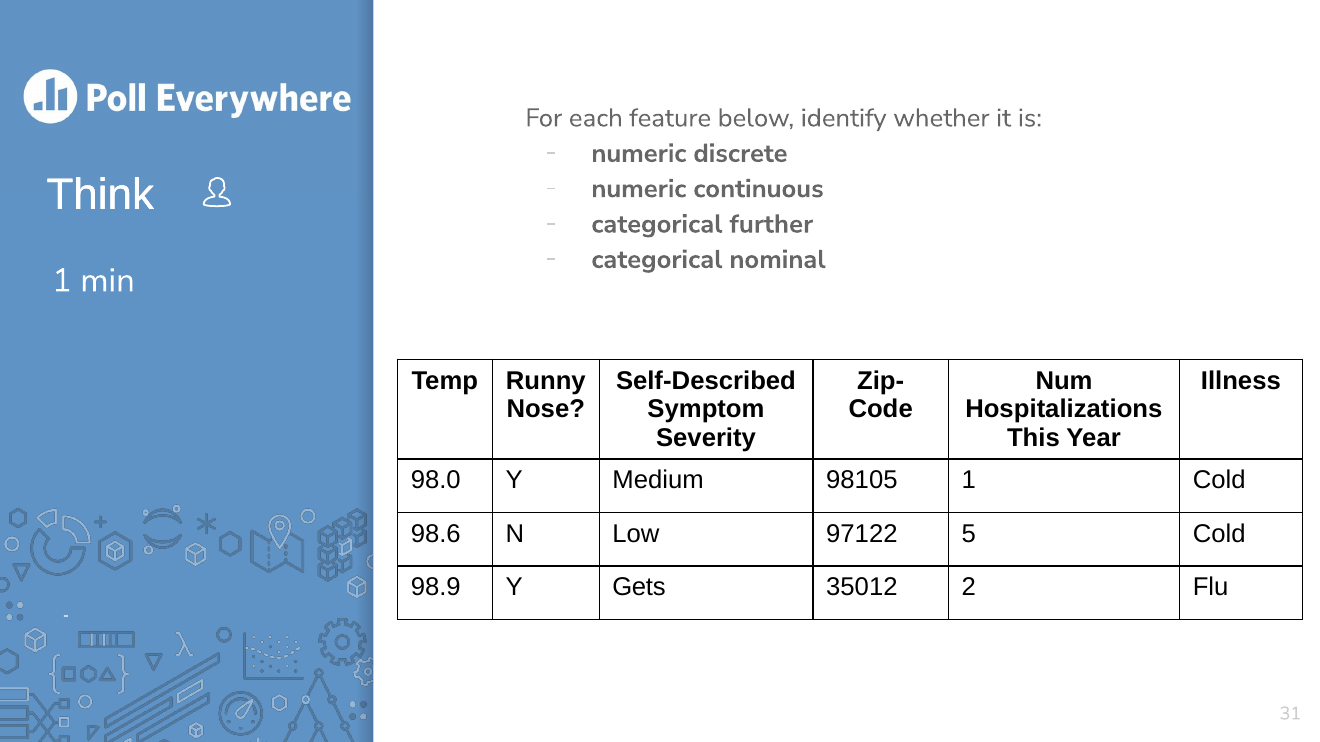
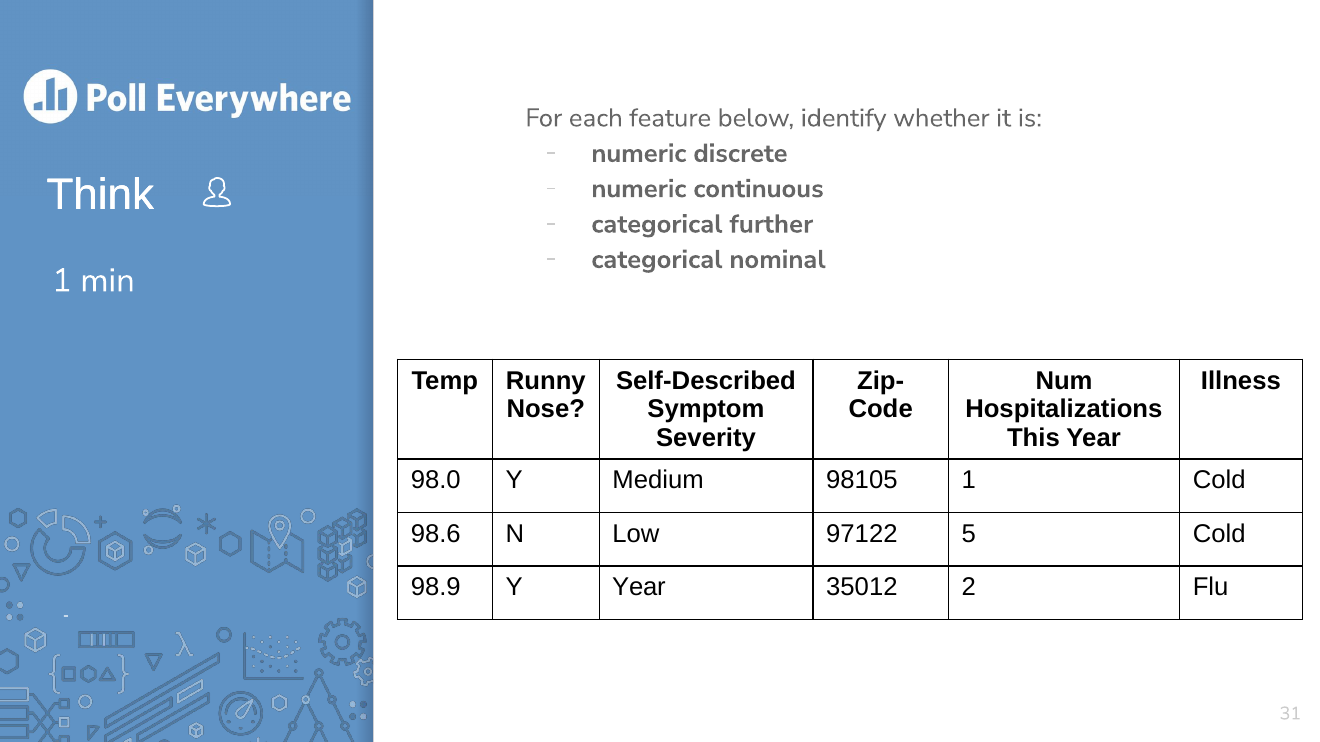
Y Gets: Gets -> Year
